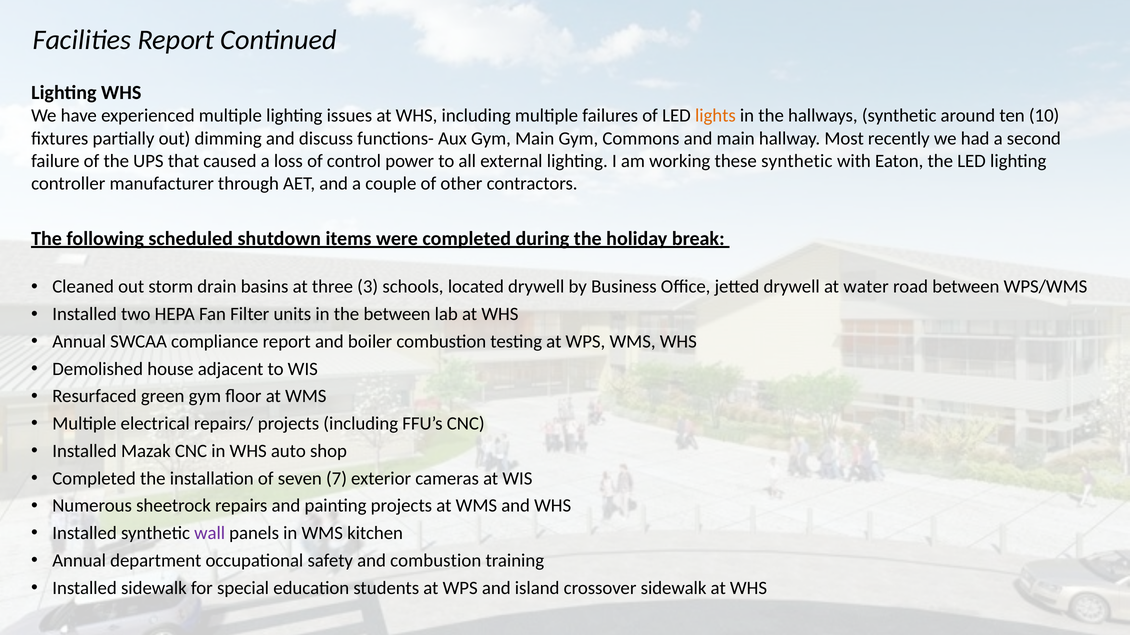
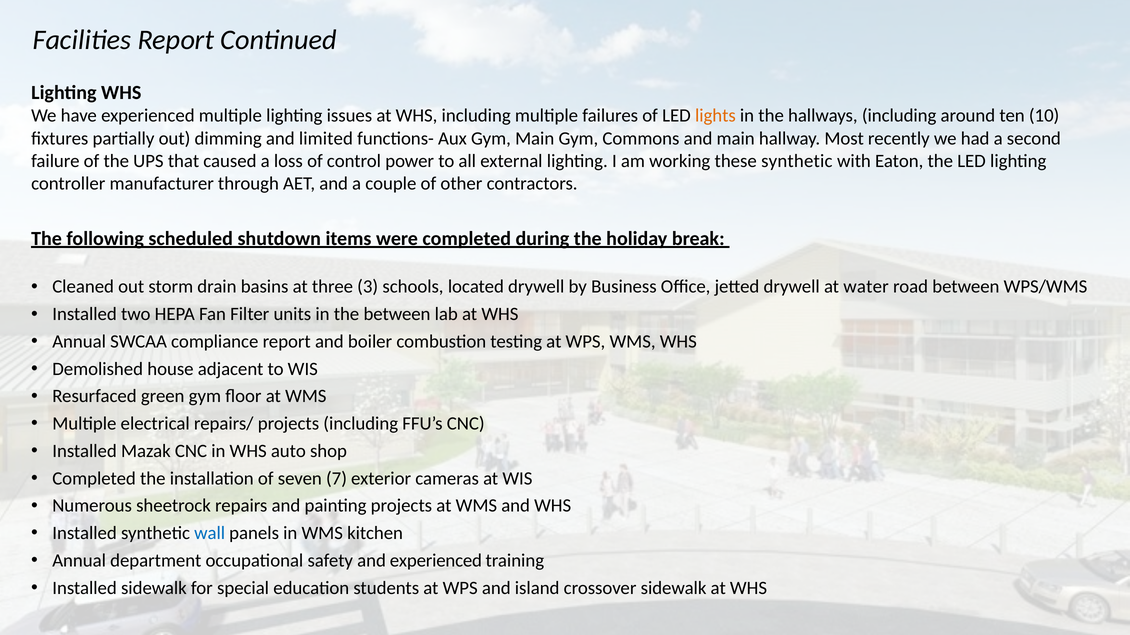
hallways synthetic: synthetic -> including
discuss: discuss -> limited
wall colour: purple -> blue
and combustion: combustion -> experienced
